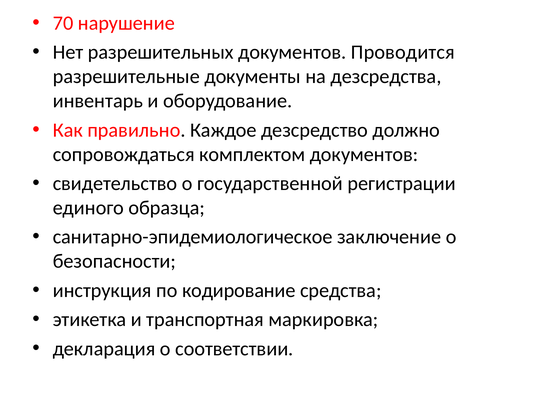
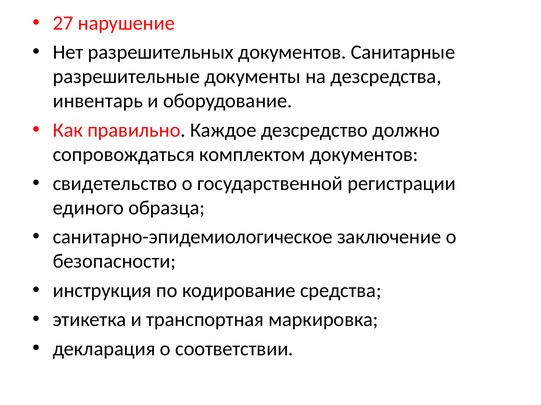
70: 70 -> 27
Проводится: Проводится -> Санитарные
